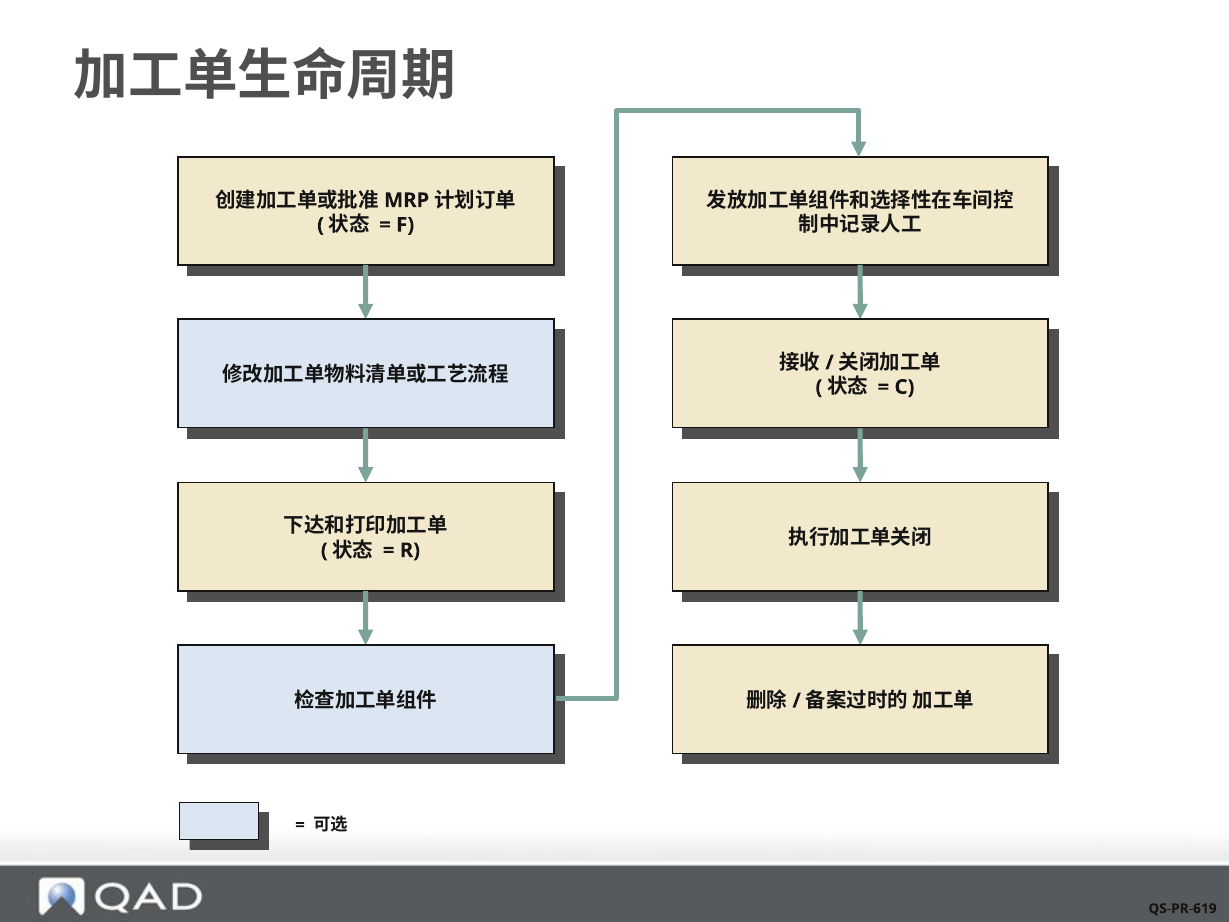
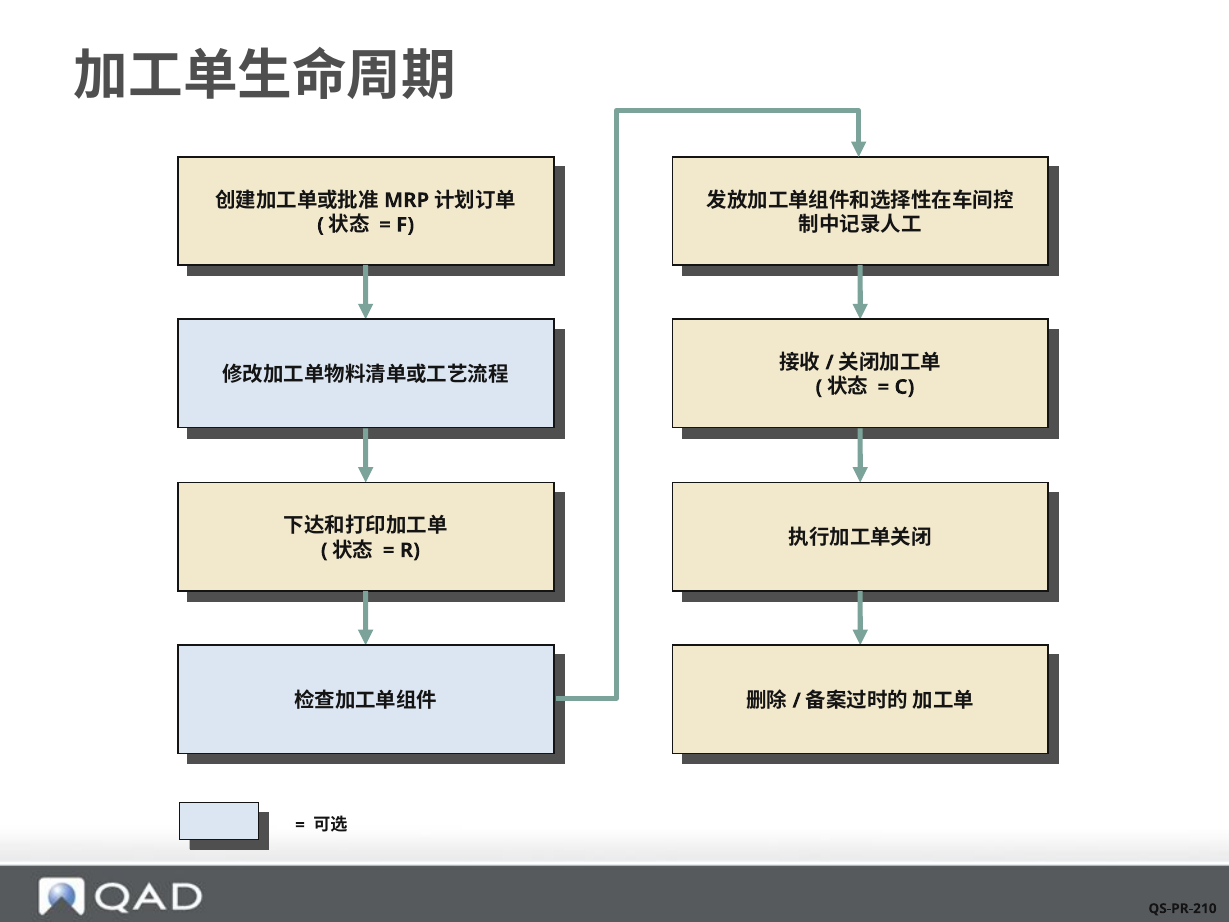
QS-PR-619: QS-PR-619 -> QS-PR-210
